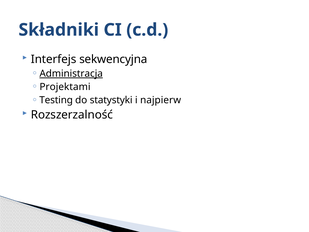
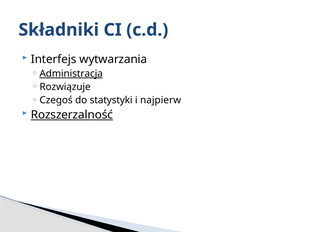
sekwencyjna: sekwencyjna -> wytwarzania
Projektami: Projektami -> Rozwiązuje
Testing: Testing -> Czegoś
Rozszerzalność underline: none -> present
